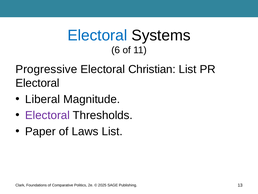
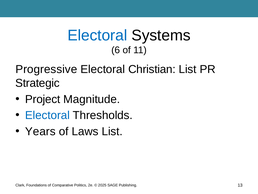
Electoral at (37, 83): Electoral -> Strategic
Liberal: Liberal -> Project
Electoral at (47, 115) colour: purple -> blue
Paper: Paper -> Years
